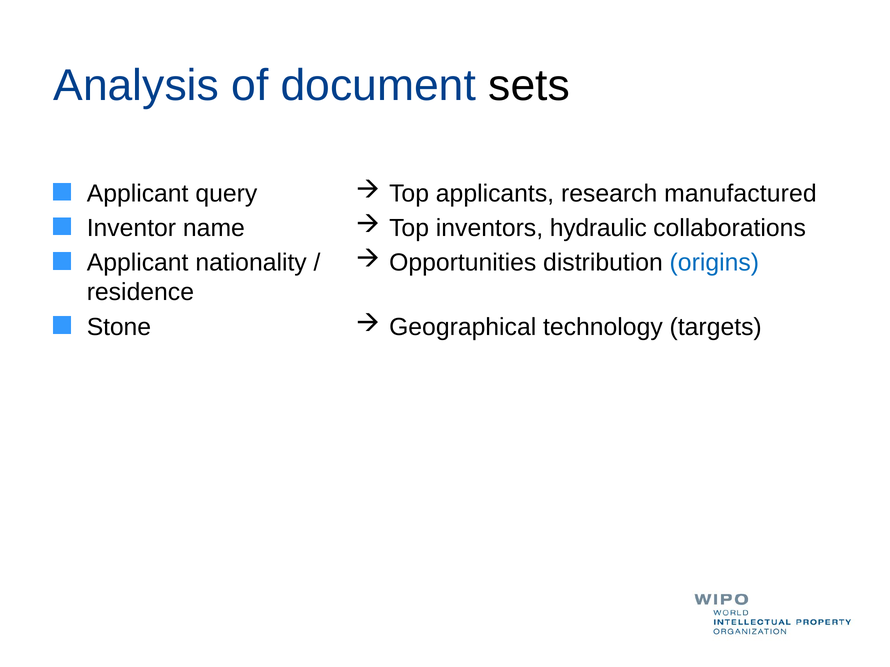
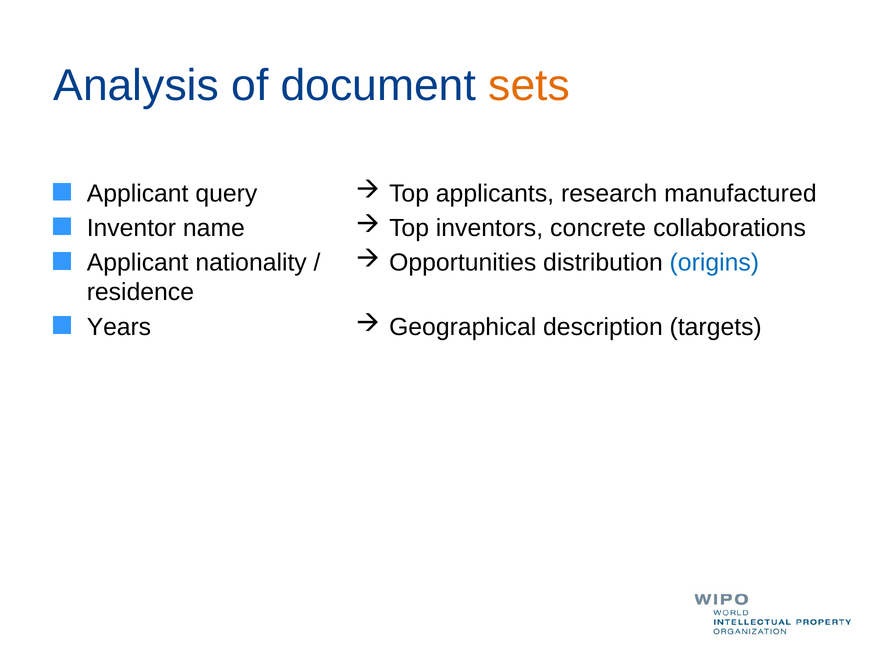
sets colour: black -> orange
hydraulic: hydraulic -> concrete
technology: technology -> description
Stone: Stone -> Years
